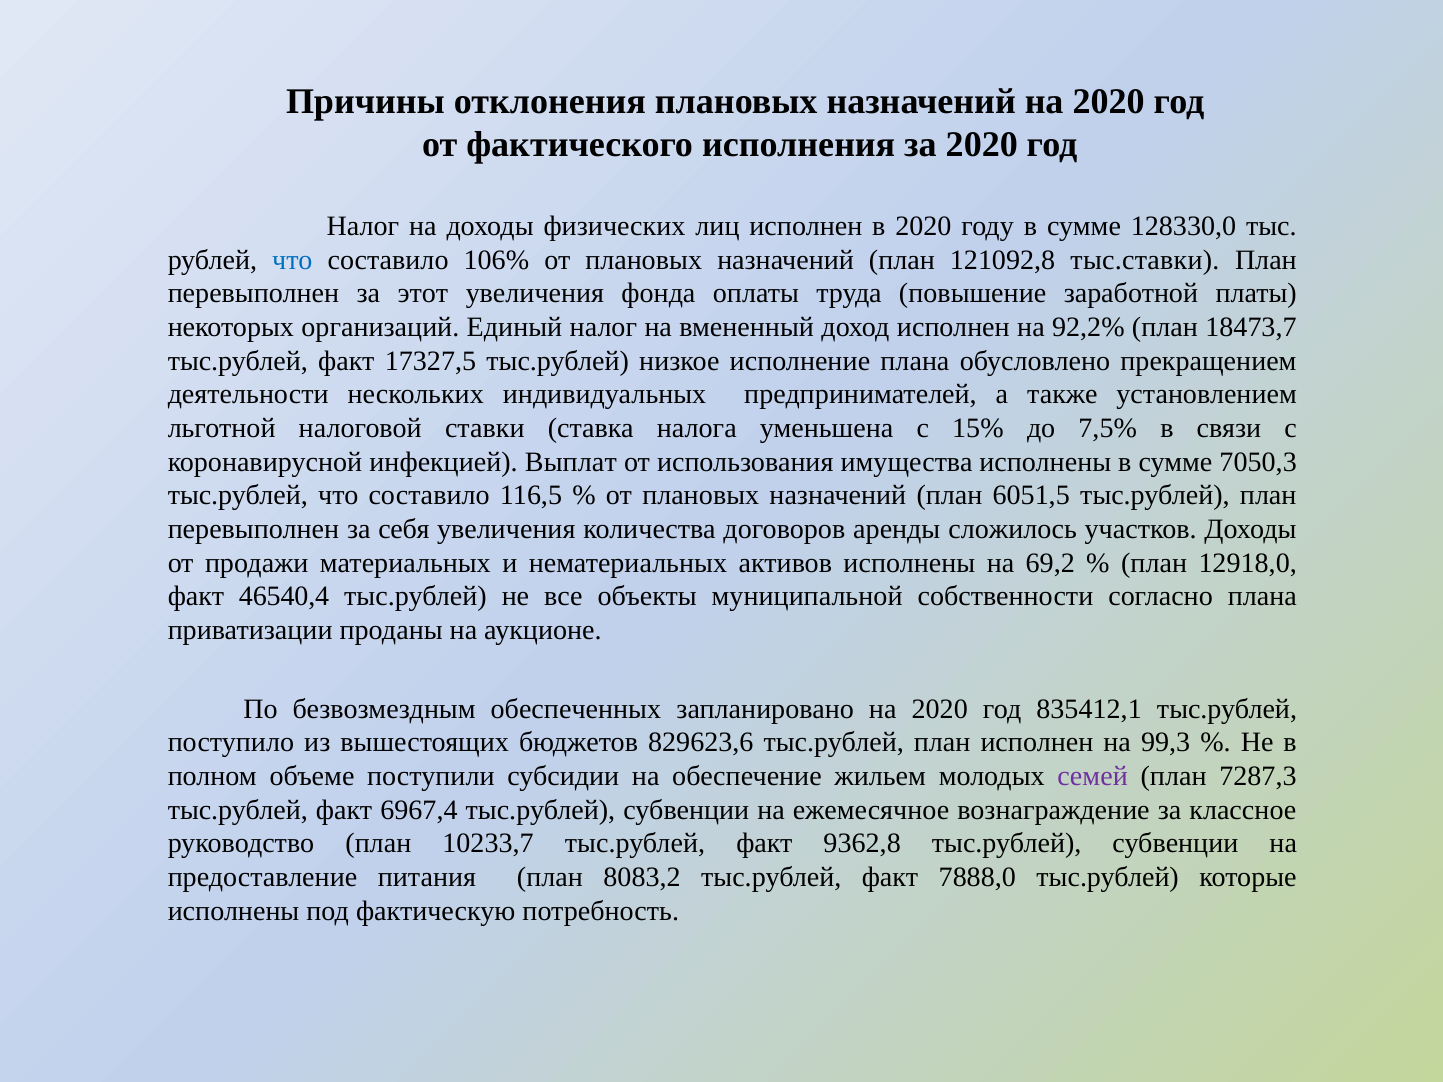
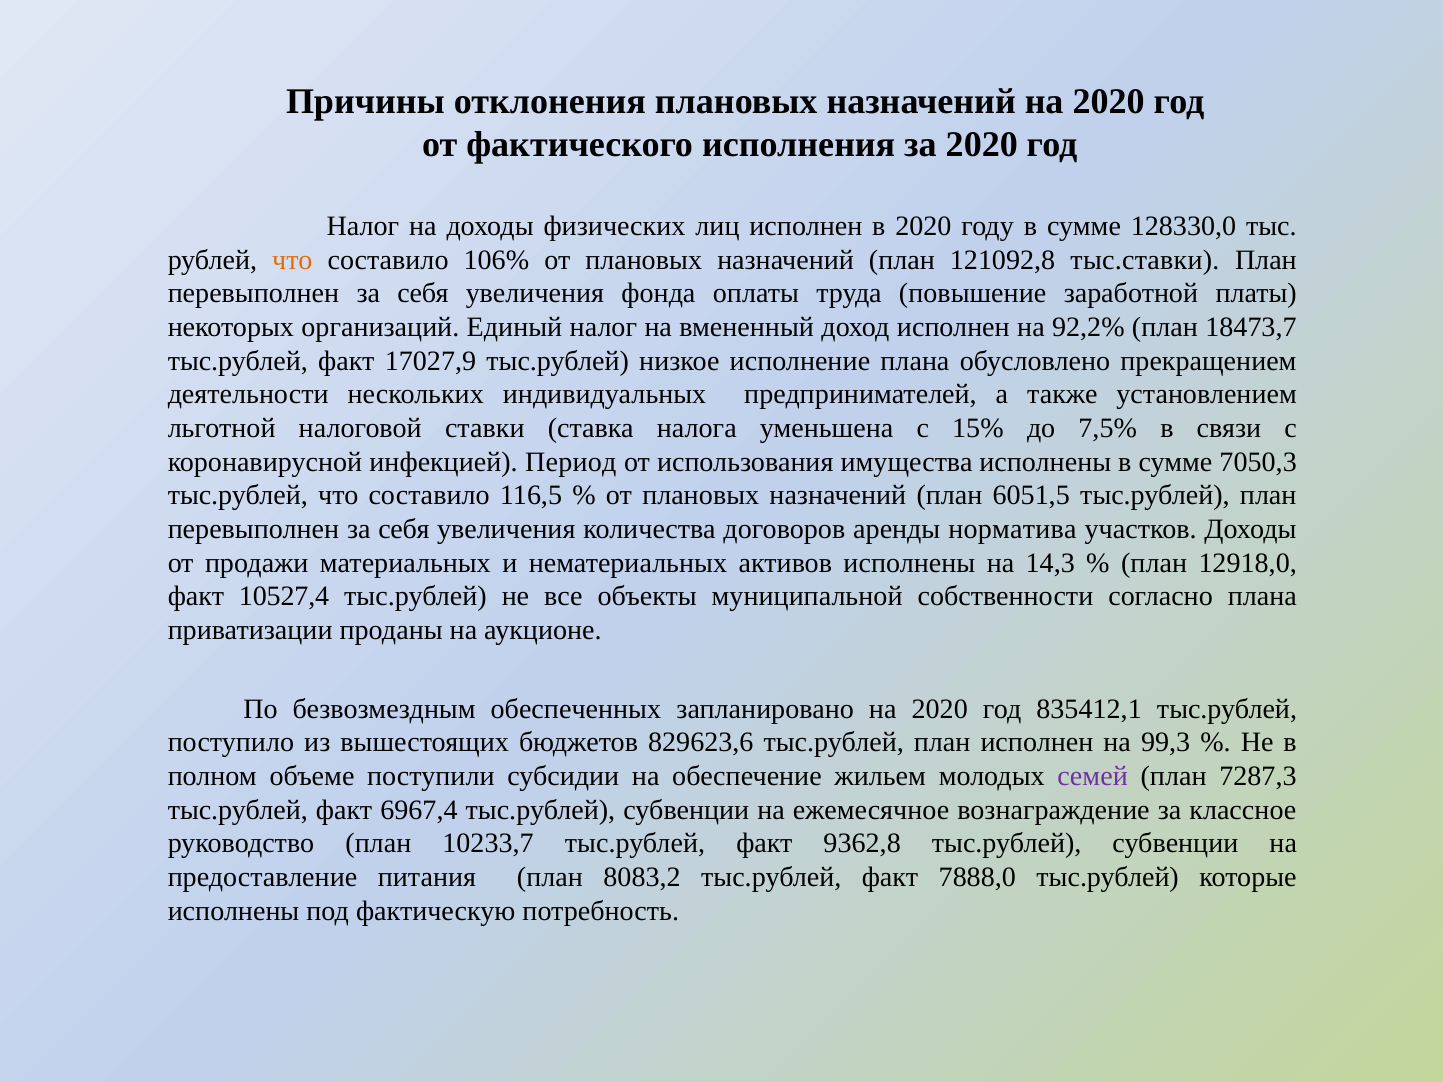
что at (292, 260) colour: blue -> orange
этот at (423, 294): этот -> себя
17327,5: 17327,5 -> 17027,9
Выплат: Выплат -> Период
сложилось: сложилось -> норматива
69,2: 69,2 -> 14,3
46540,4: 46540,4 -> 10527,4
